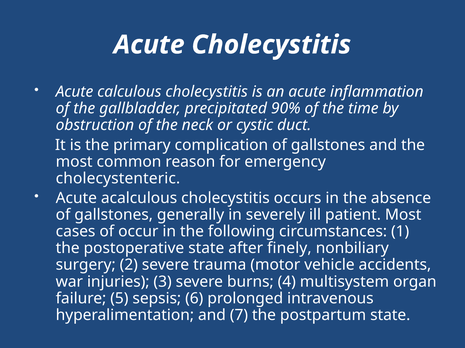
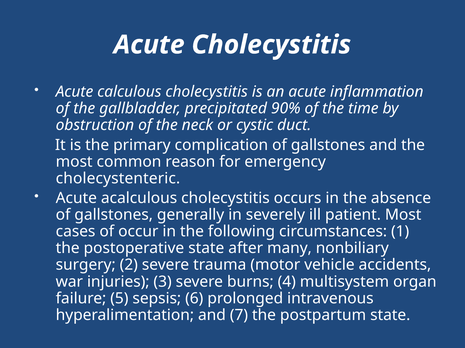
finely: finely -> many
